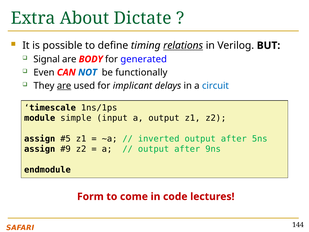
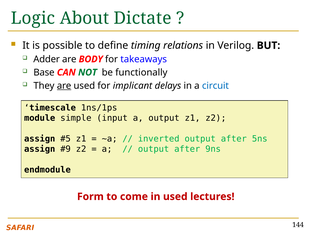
Extra: Extra -> Logic
relations underline: present -> none
Signal: Signal -> Adder
generated: generated -> takeaways
Even: Even -> Base
NOT colour: blue -> green
in code: code -> used
